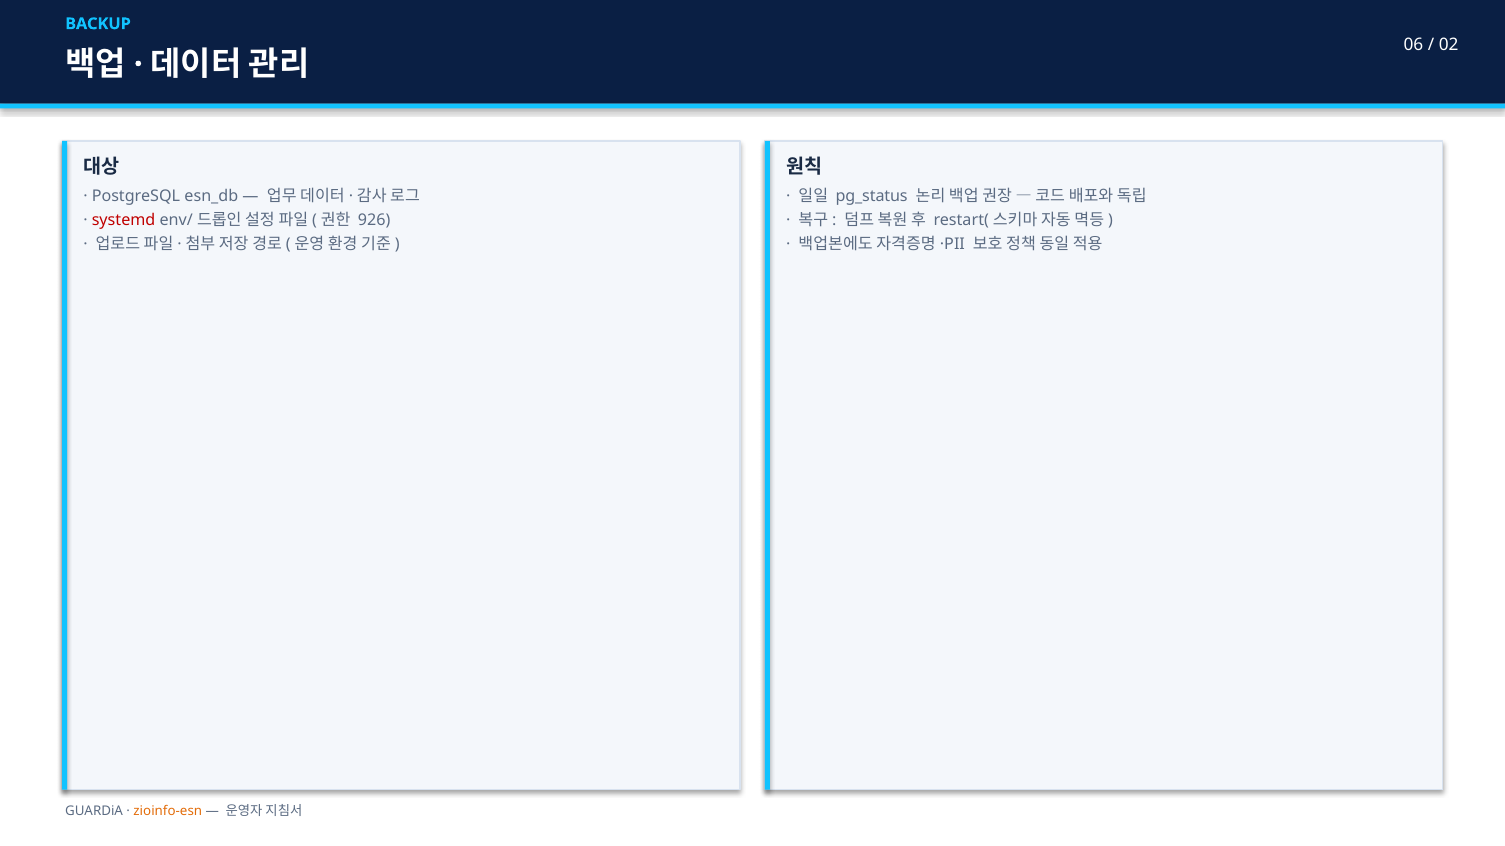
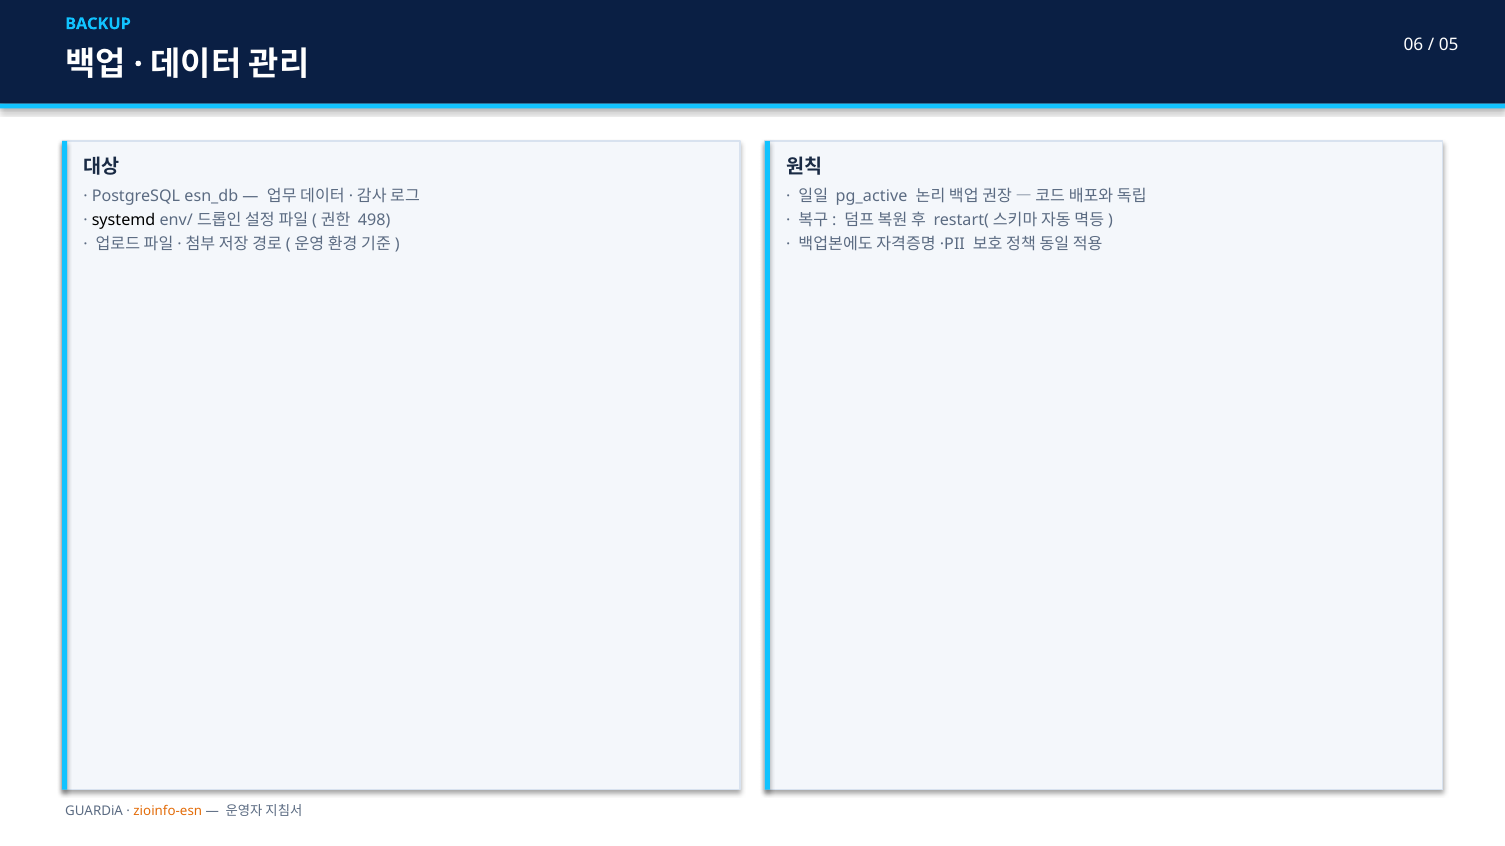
02: 02 -> 05
pg_status: pg_status -> pg_active
systemd colour: red -> black
926: 926 -> 498
